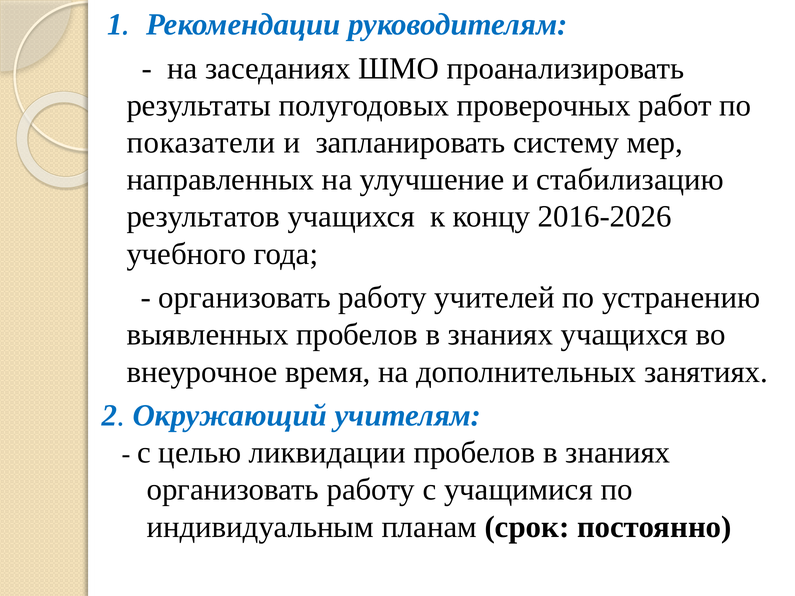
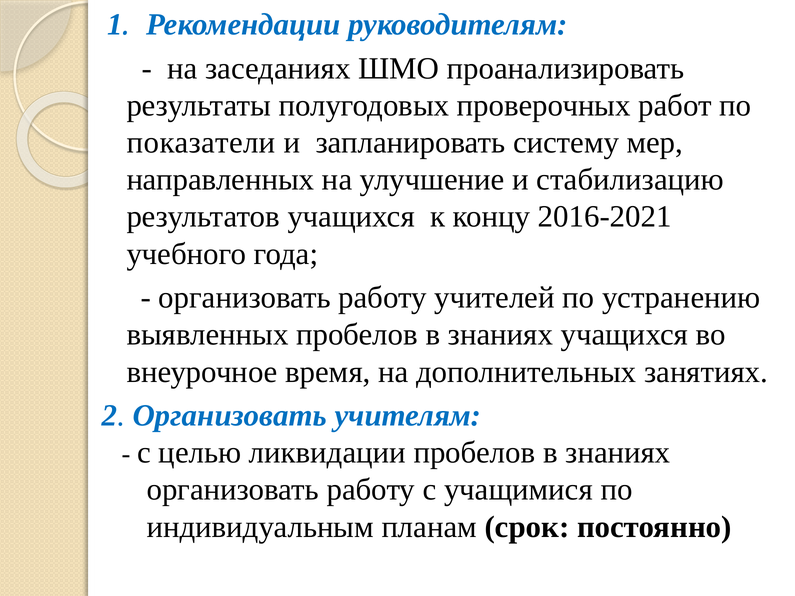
2016-2026: 2016-2026 -> 2016-2021
2 Окружающий: Окружающий -> Организовать
